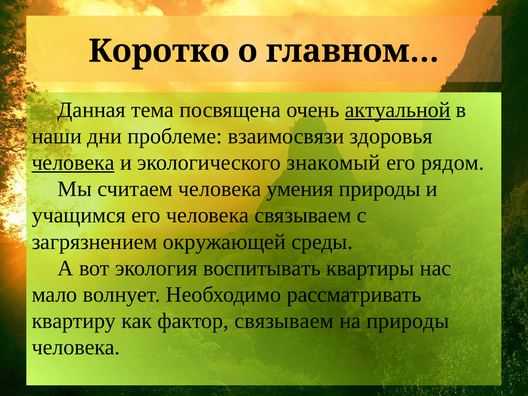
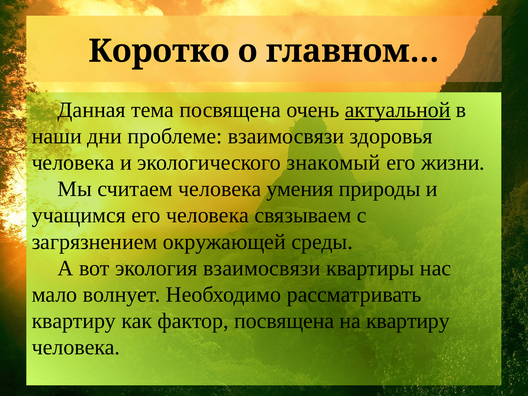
человека at (73, 163) underline: present -> none
рядом: рядом -> жизни
экология воспитывать: воспитывать -> взаимосвязи
фактор связываем: связываем -> посвящена
на природы: природы -> квартиру
